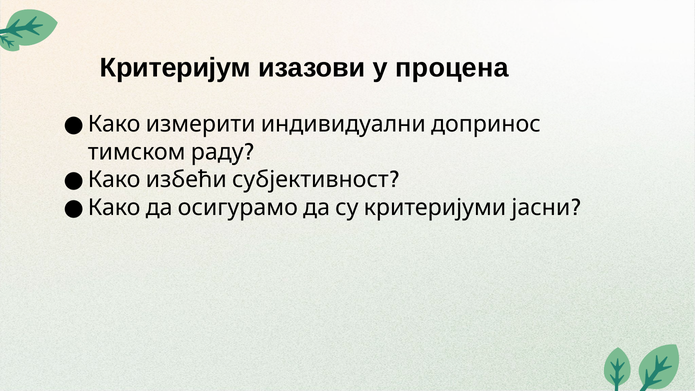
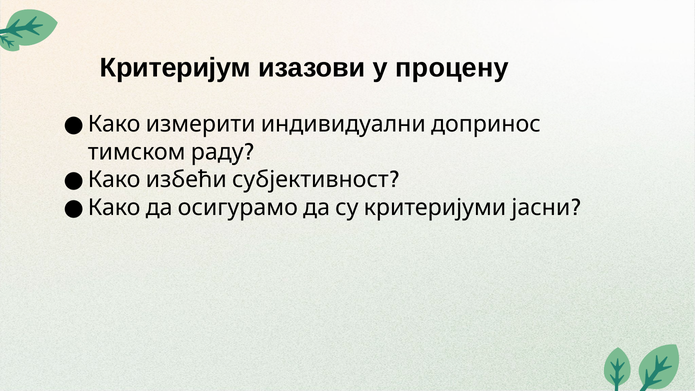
процена: процена -> процену
